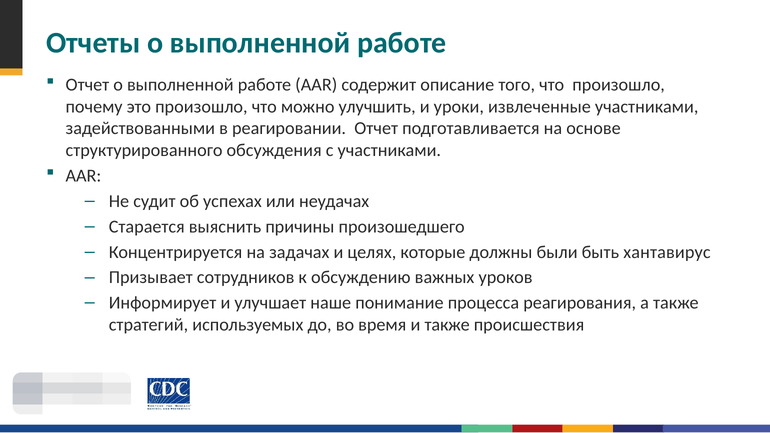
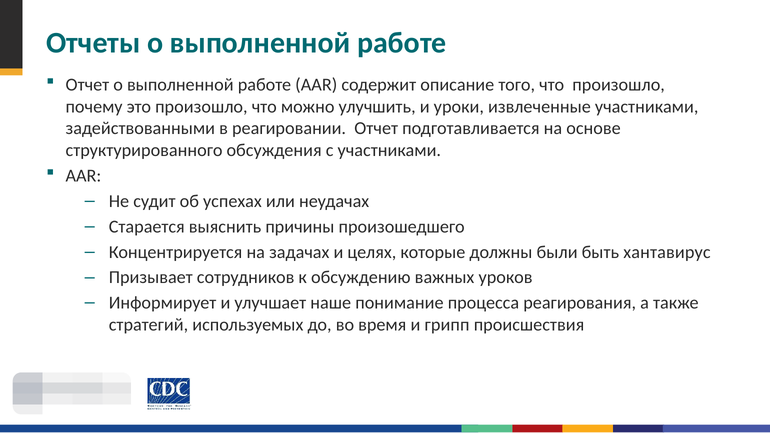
и также: также -> грипп
